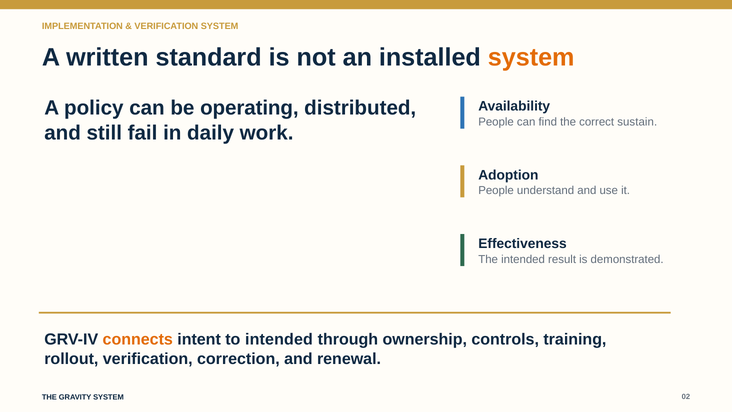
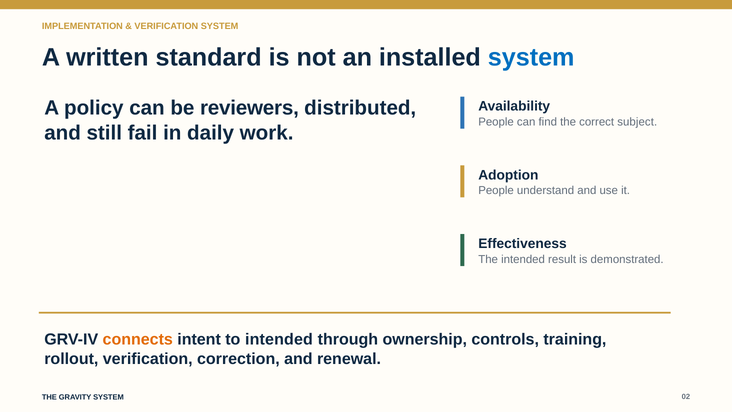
system at (531, 57) colour: orange -> blue
operating: operating -> reviewers
sustain: sustain -> subject
